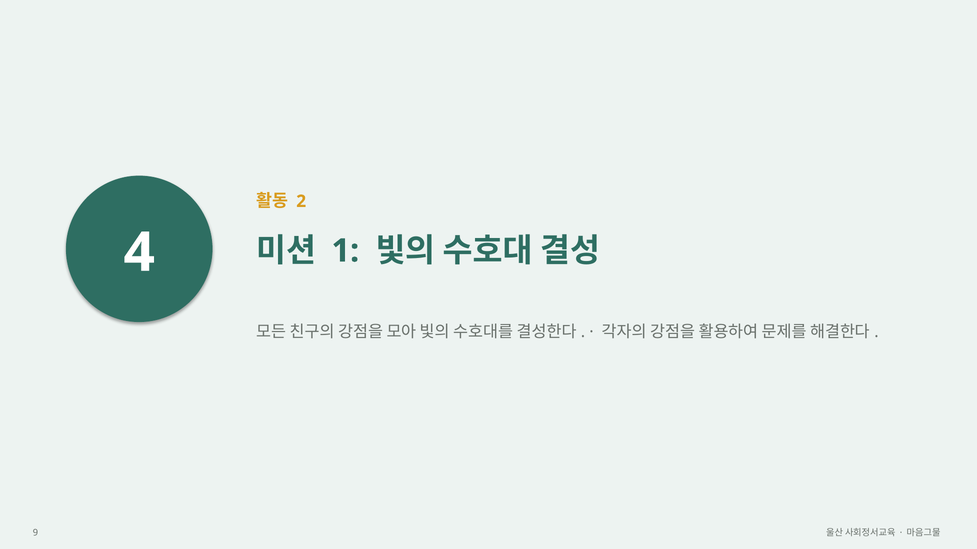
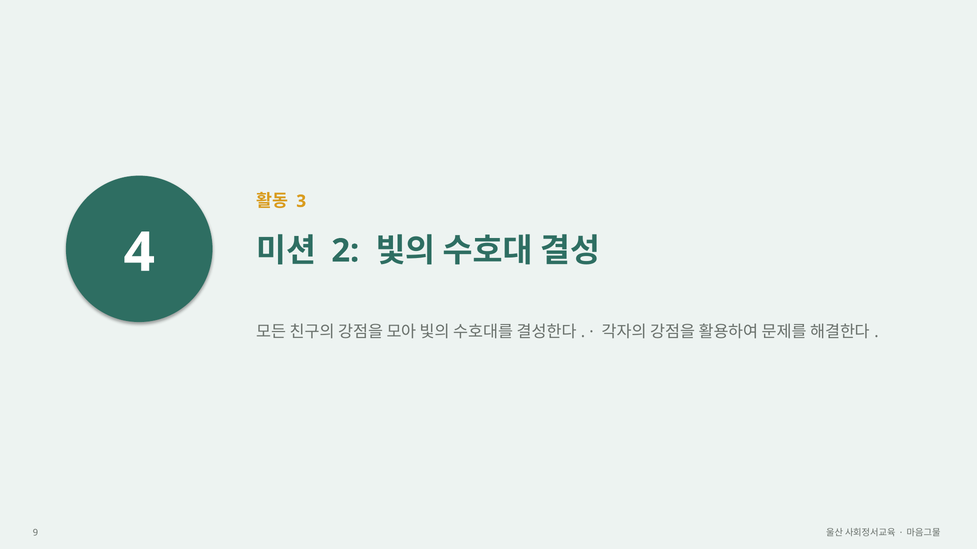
2: 2 -> 3
1: 1 -> 2
